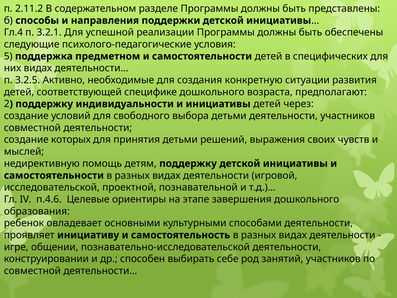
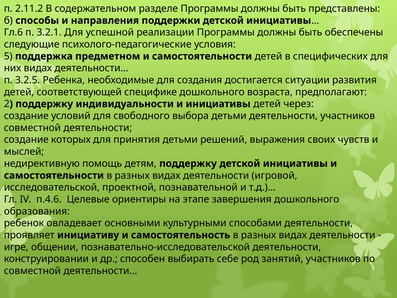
Гл.4: Гл.4 -> Гл.6
Активно: Активно -> Ребенка
конкретную: конкретную -> достигается
